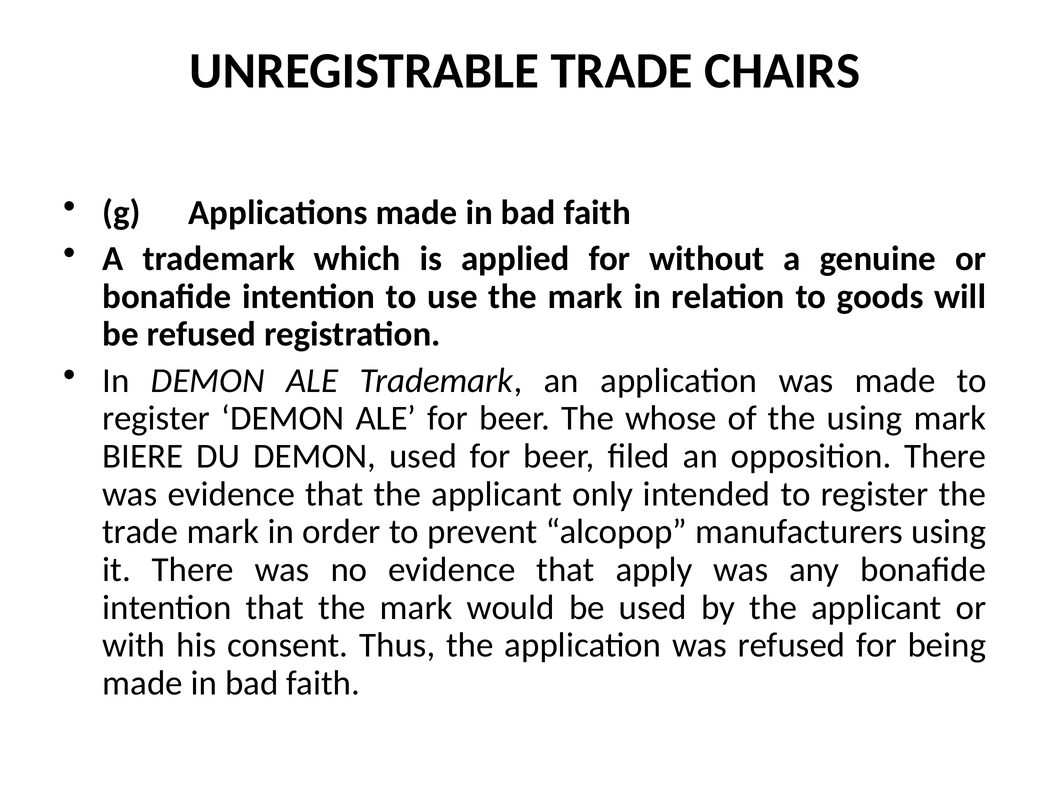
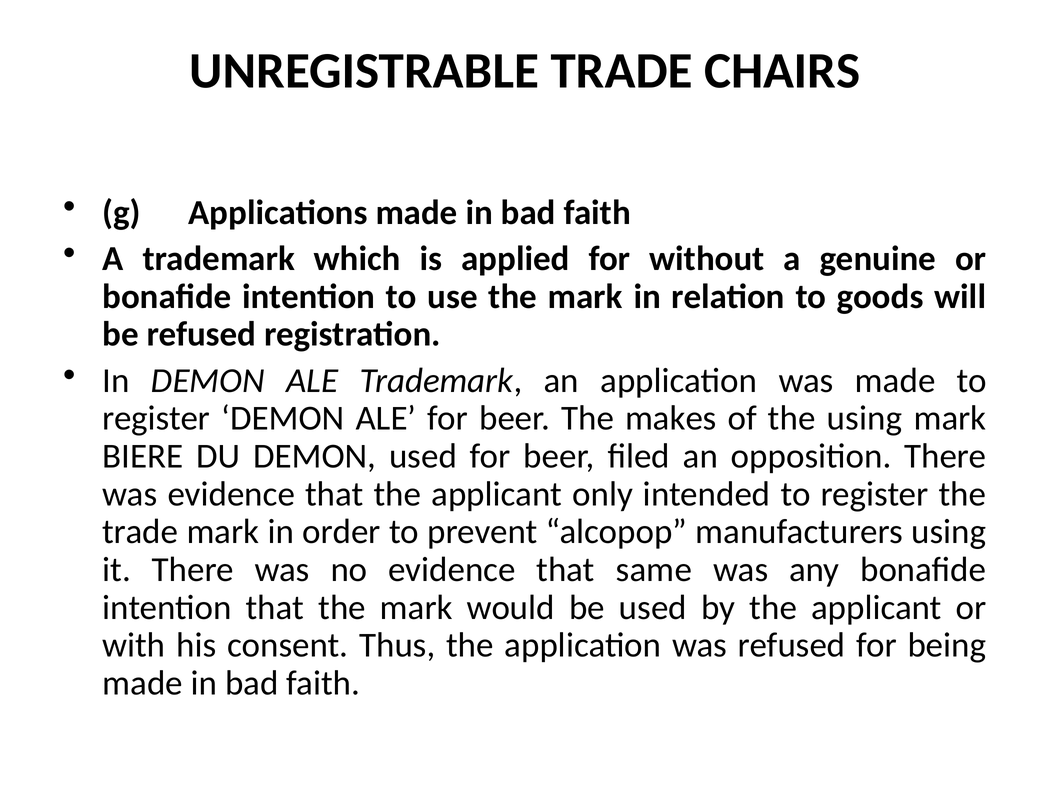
whose: whose -> makes
apply: apply -> same
